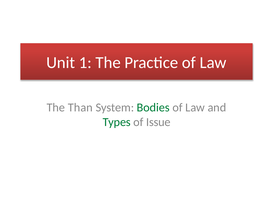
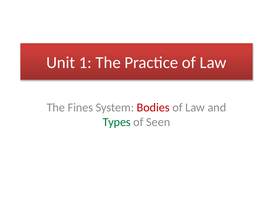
Than: Than -> Fines
Bodies colour: green -> red
Issue: Issue -> Seen
